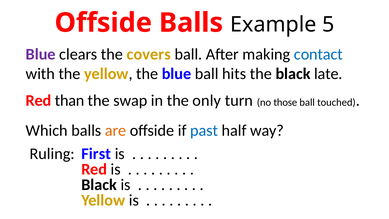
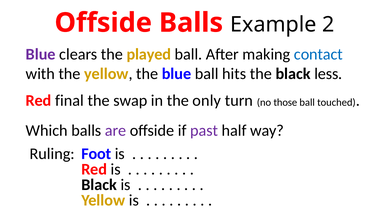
5: 5 -> 2
covers: covers -> played
late: late -> less
than: than -> final
are colour: orange -> purple
past colour: blue -> purple
First: First -> Foot
